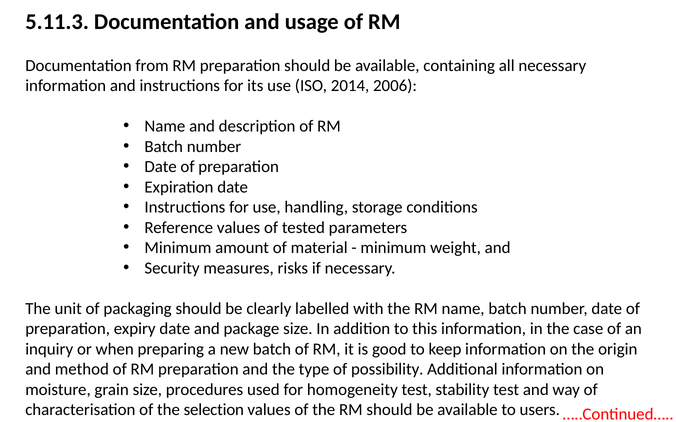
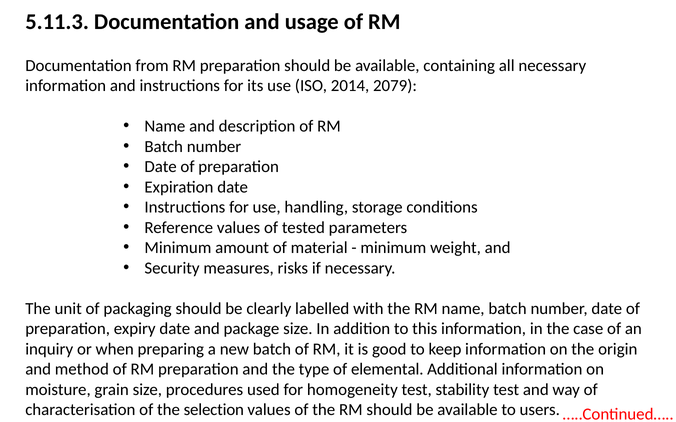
2006: 2006 -> 2079
possibility: possibility -> elemental
